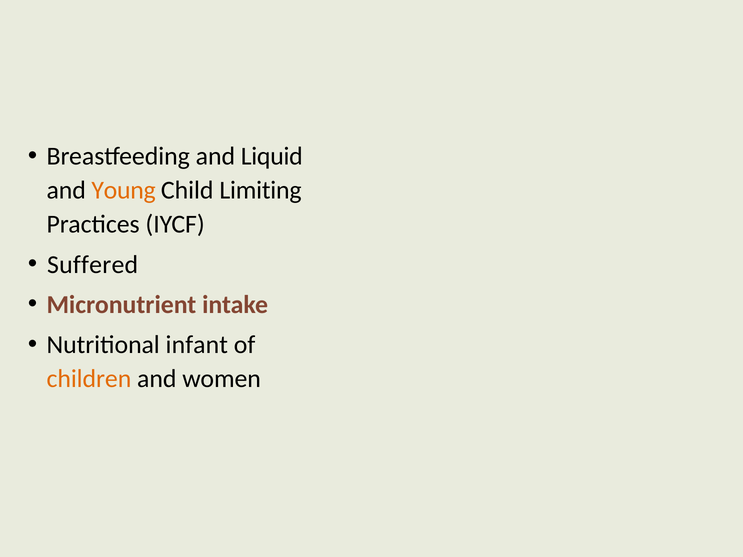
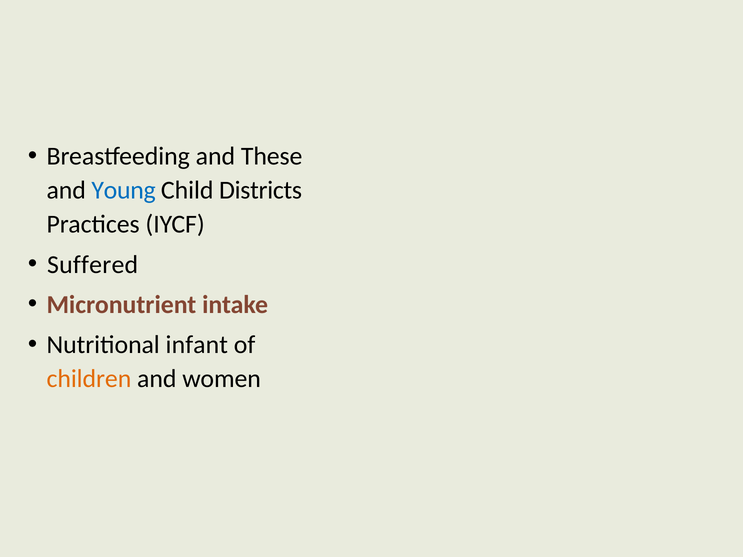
Liquid: Liquid -> These
Young colour: orange -> blue
Limiting: Limiting -> Districts
